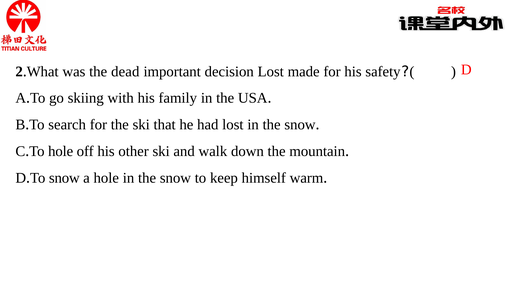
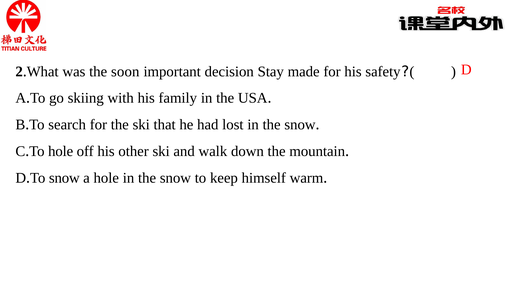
dead: dead -> soon
decision Lost: Lost -> Stay
